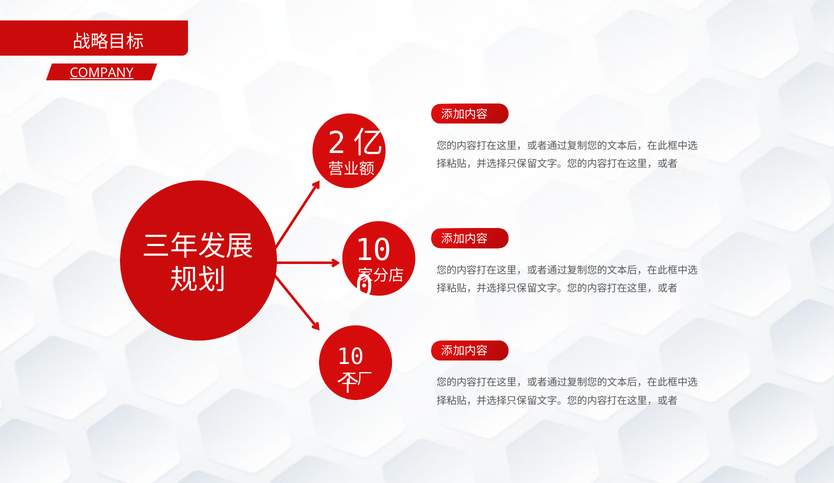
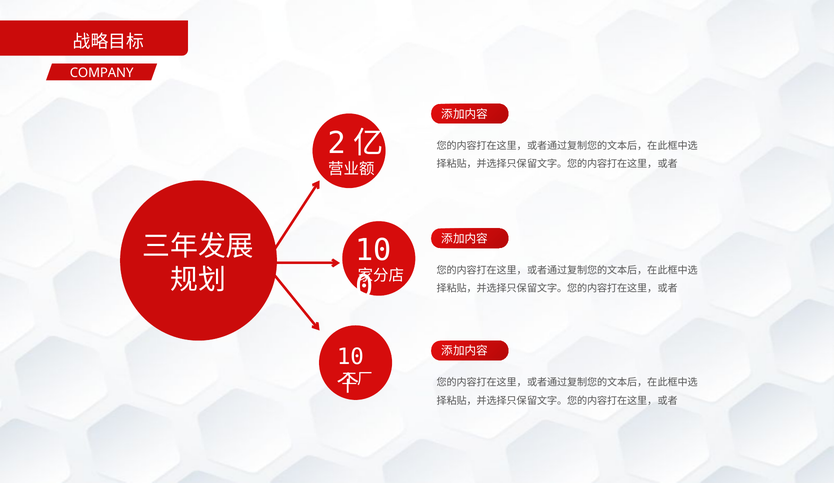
COMPANY underline: present -> none
